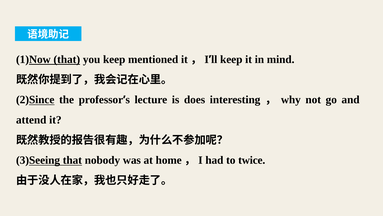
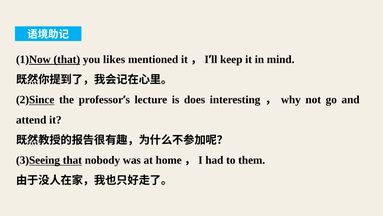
you keep: keep -> likes
twice: twice -> them
